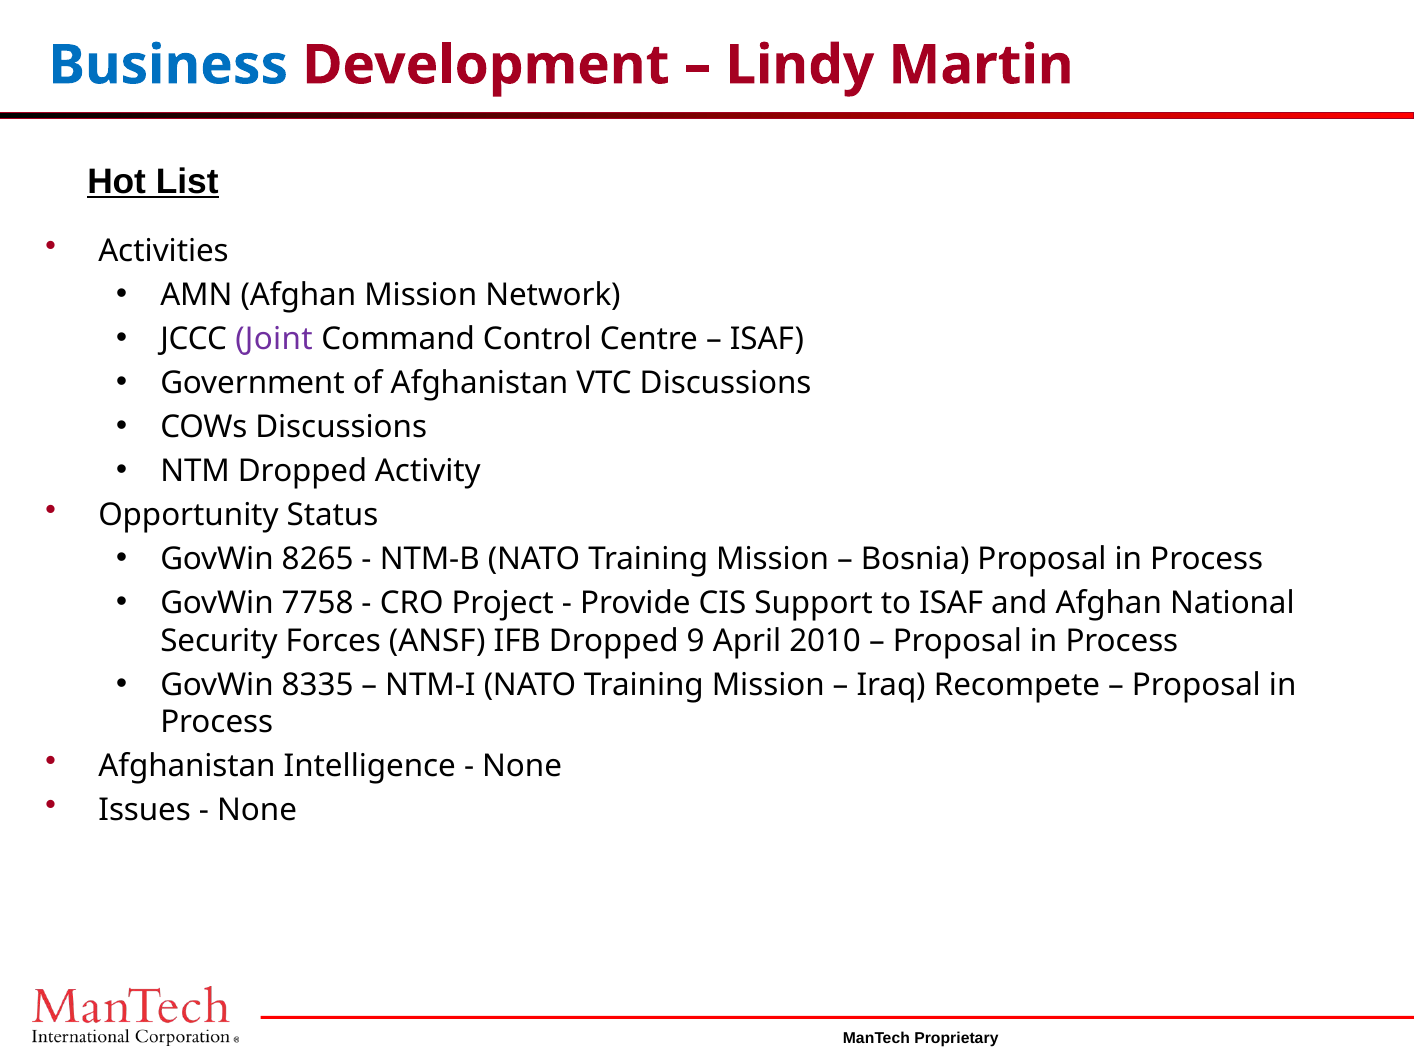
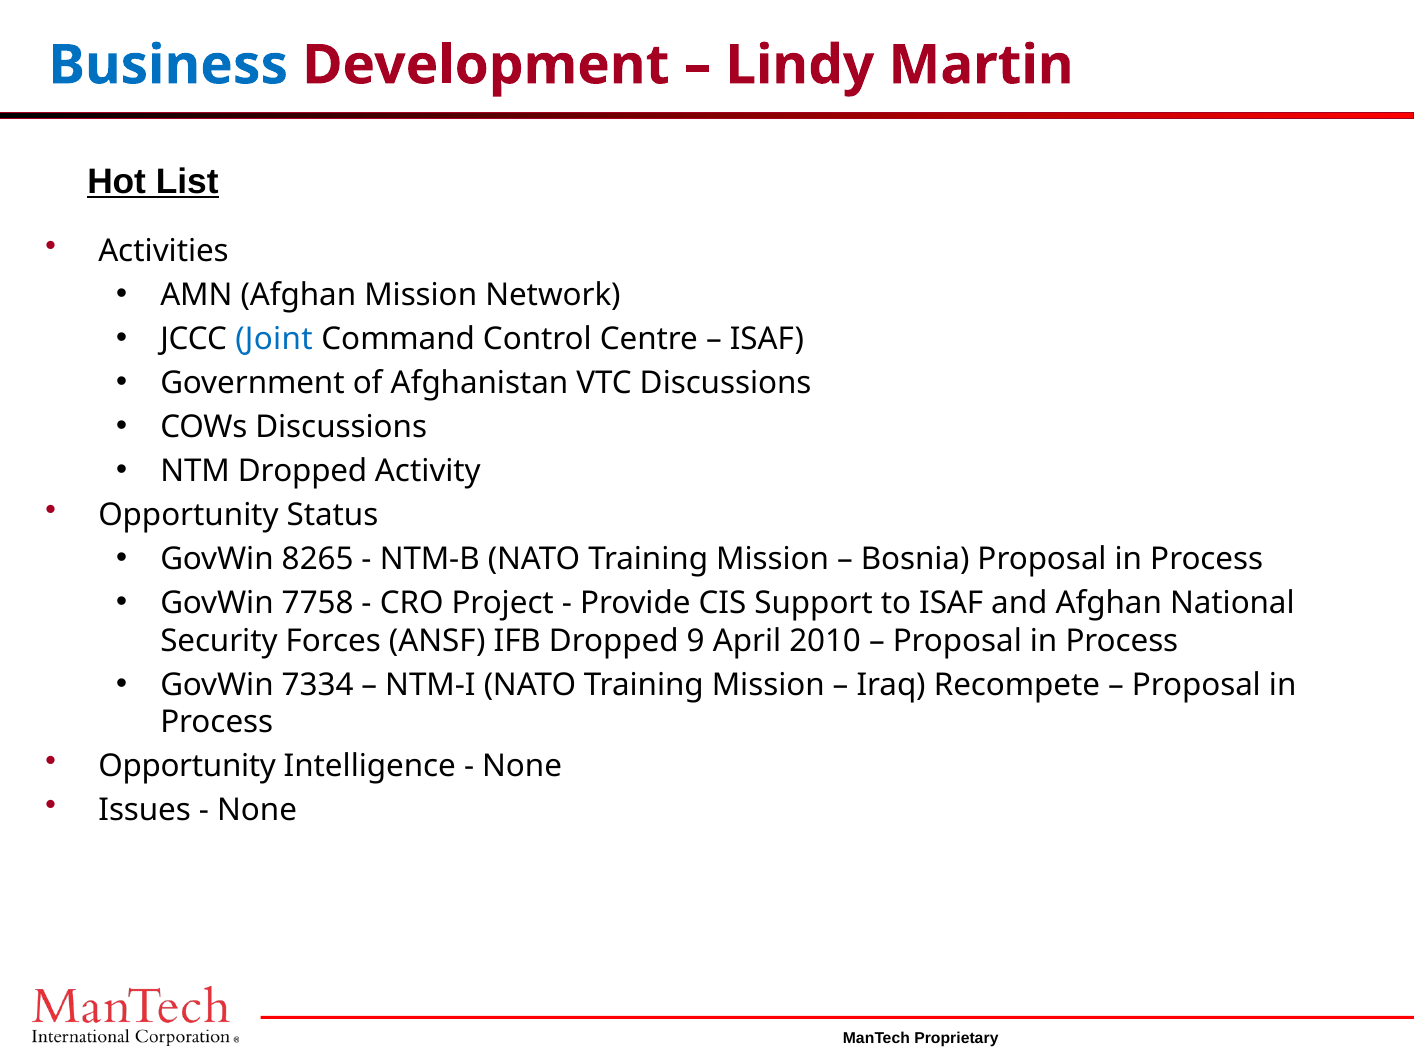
Joint colour: purple -> blue
8335: 8335 -> 7334
Afghanistan at (187, 766): Afghanistan -> Opportunity
